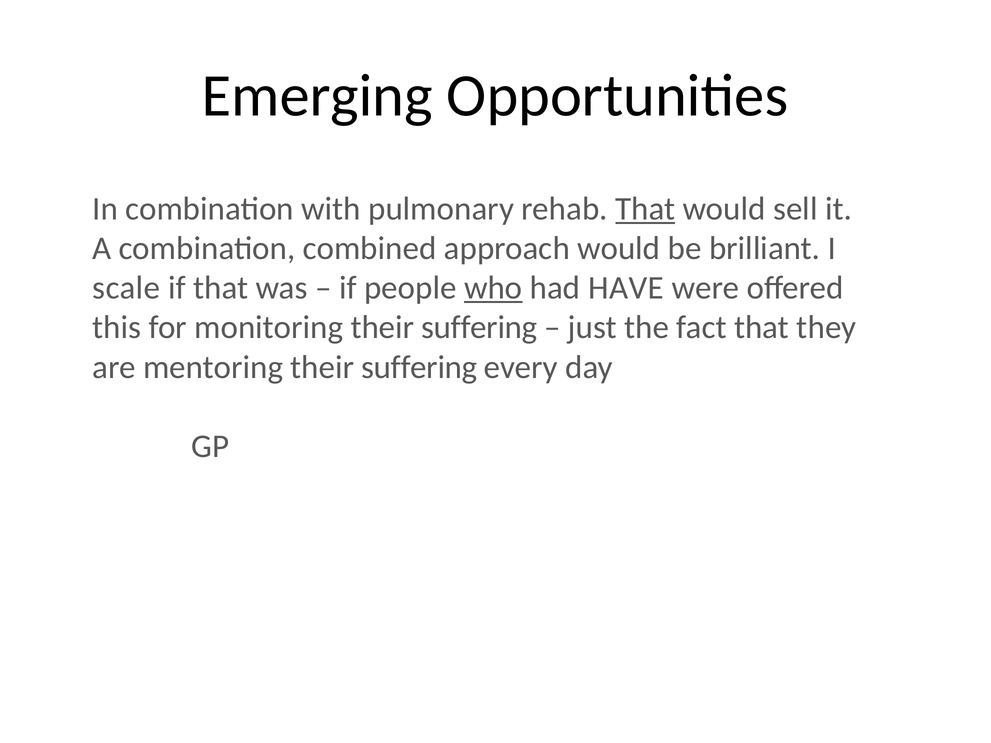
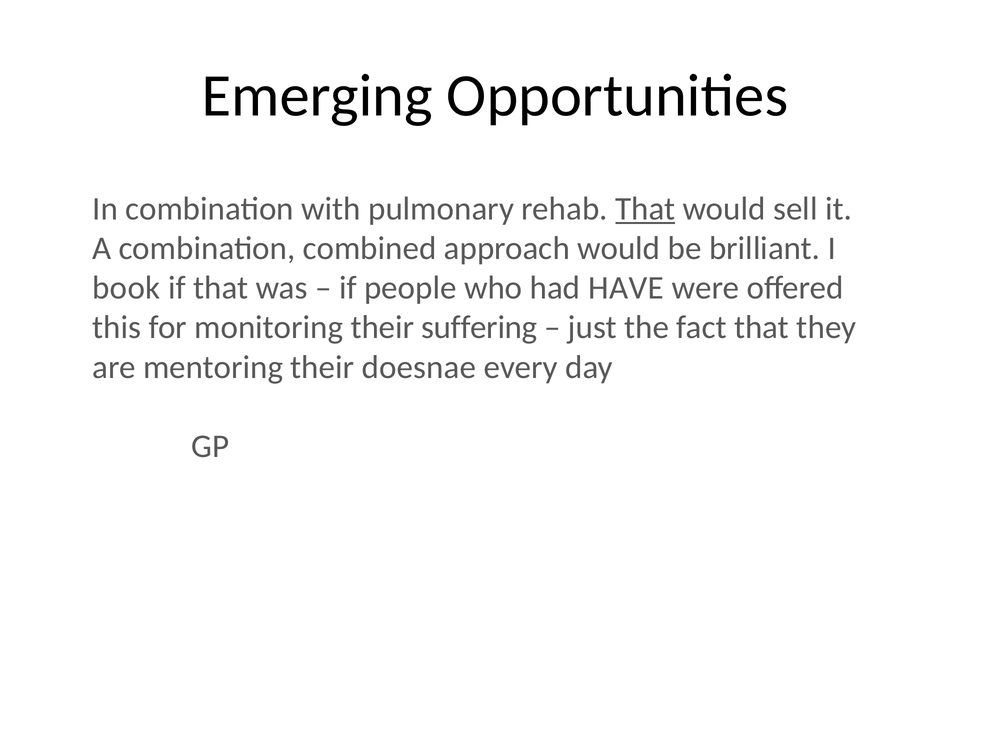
scale: scale -> book
who underline: present -> none
mentoring their suffering: suffering -> doesnae
